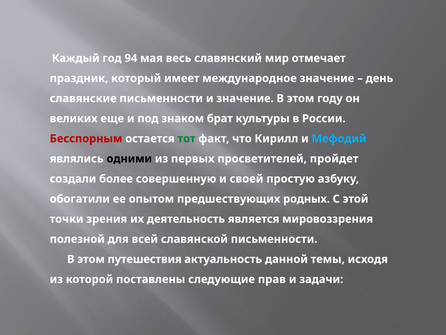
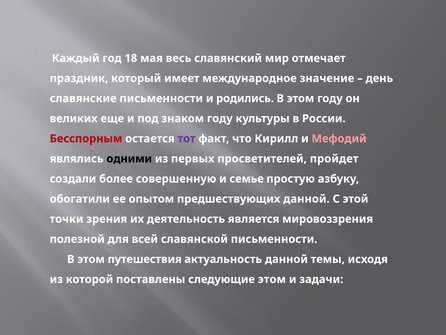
94: 94 -> 18
и значение: значение -> родились
знаком брат: брат -> году
тот colour: green -> purple
Мефодий colour: light blue -> pink
своей: своей -> семье
предшествующих родных: родных -> данной
следующие прав: прав -> этом
